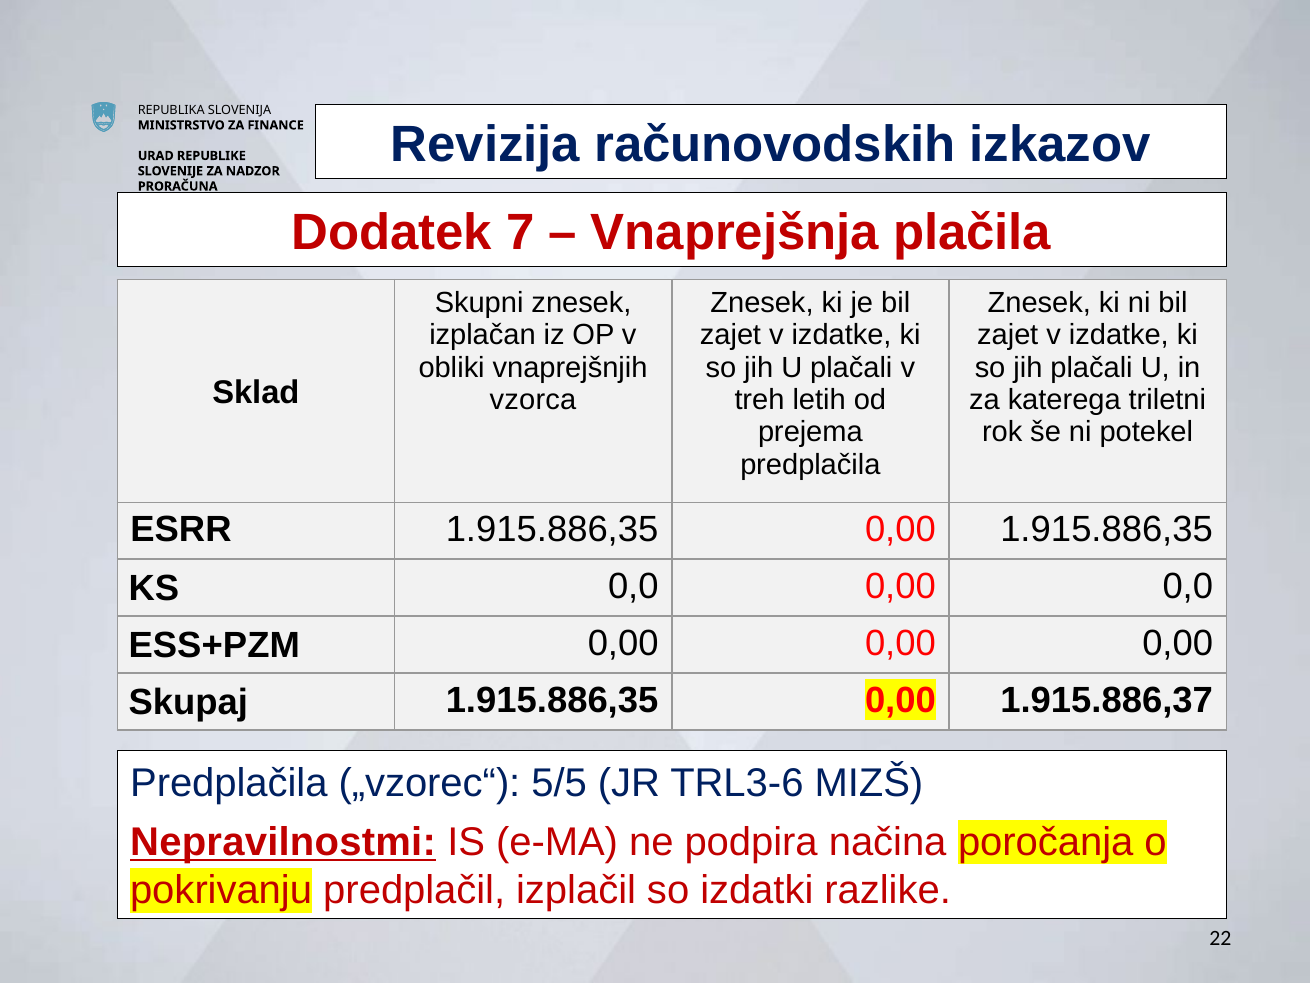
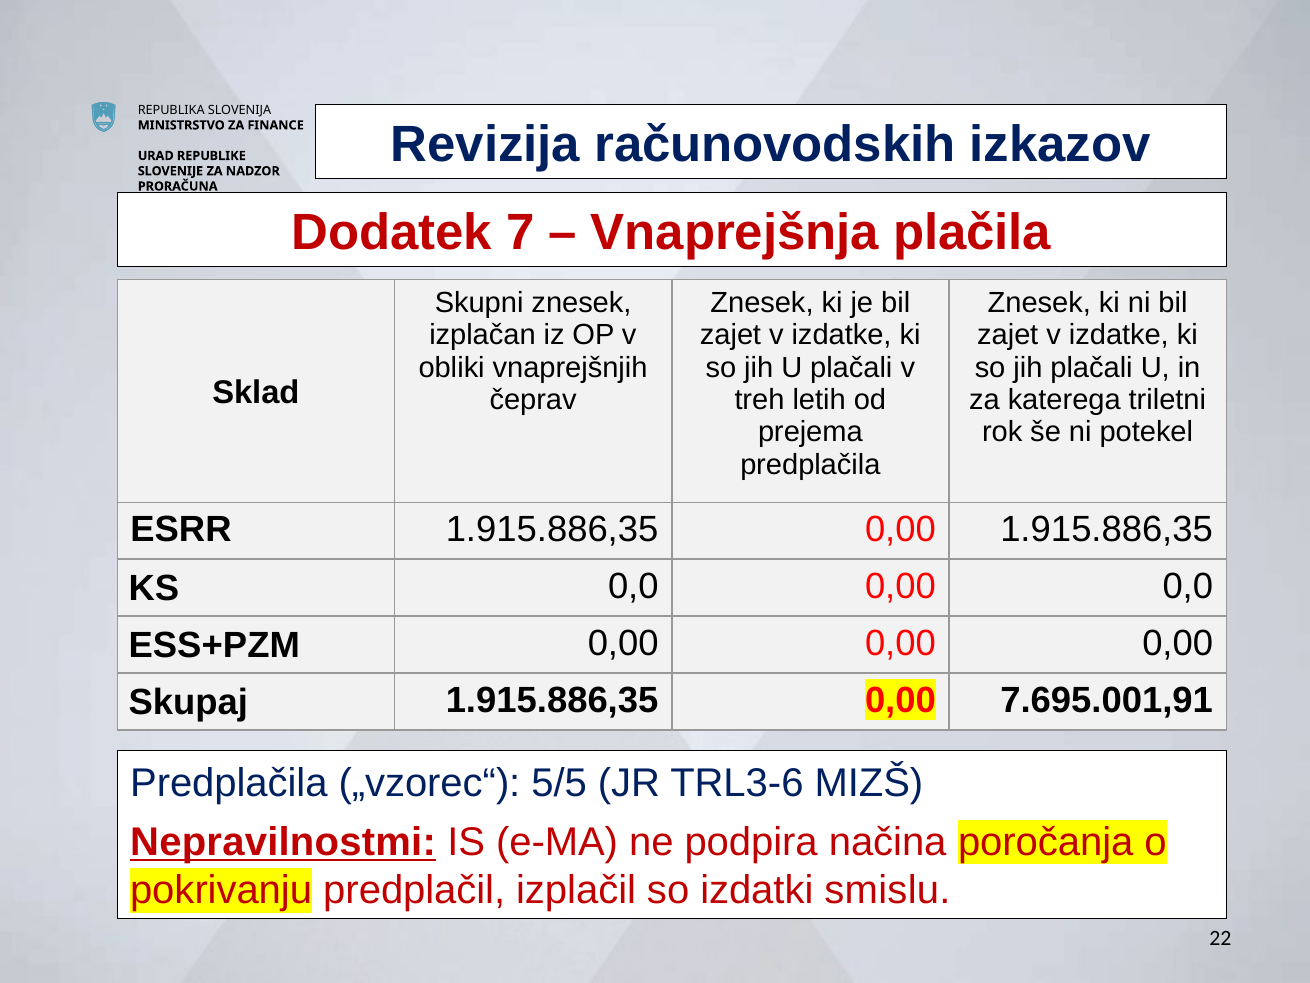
vzorca: vzorca -> čeprav
1.915.886,37: 1.915.886,37 -> 7.695.001,91
razlike: razlike -> smislu
